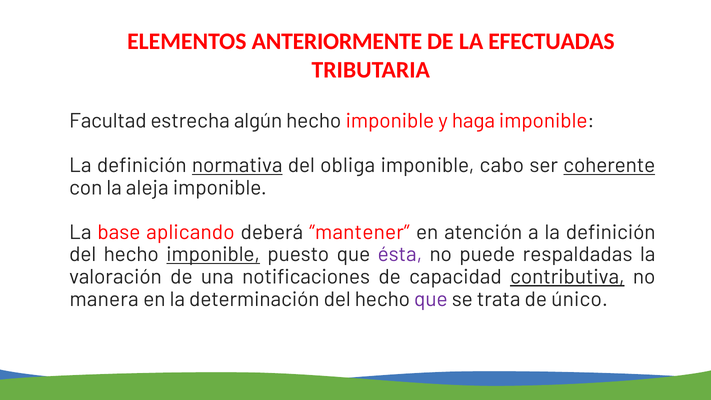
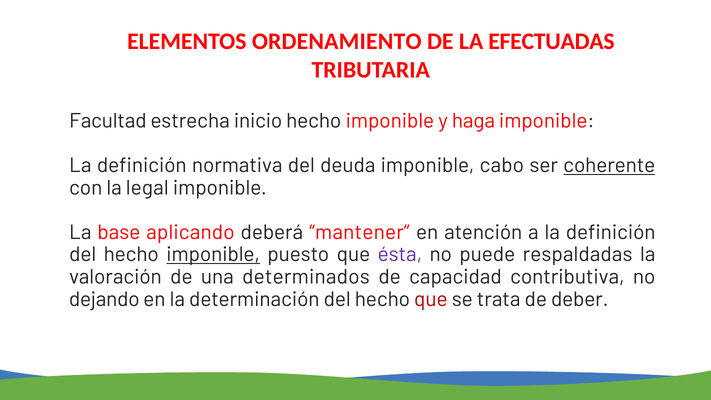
ANTERIORMENTE: ANTERIORMENTE -> ORDENAMIENTO
algún: algún -> inicio
normativa underline: present -> none
obliga: obliga -> deuda
aleja: aleja -> legal
notificaciones: notificaciones -> determinados
contributiva underline: present -> none
manera: manera -> dejando
que at (431, 299) colour: purple -> red
único: único -> deber
